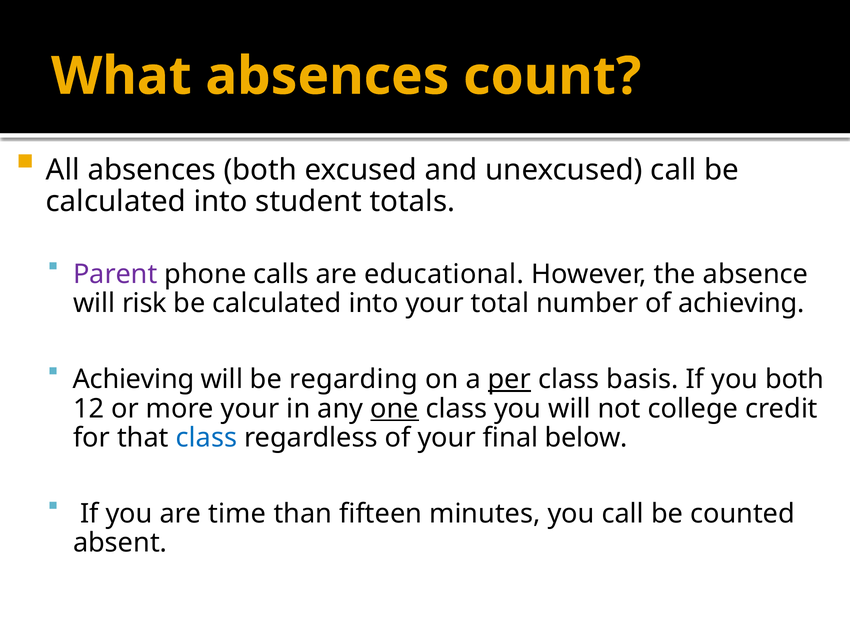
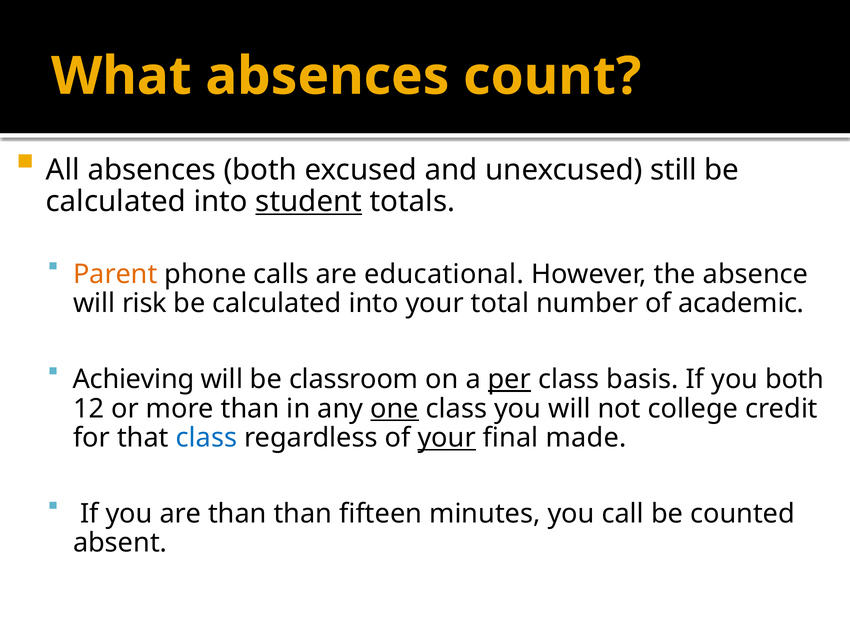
unexcused call: call -> still
student underline: none -> present
Parent colour: purple -> orange
of achieving: achieving -> academic
regarding: regarding -> classroom
more your: your -> than
your at (447, 438) underline: none -> present
below: below -> made
are time: time -> than
